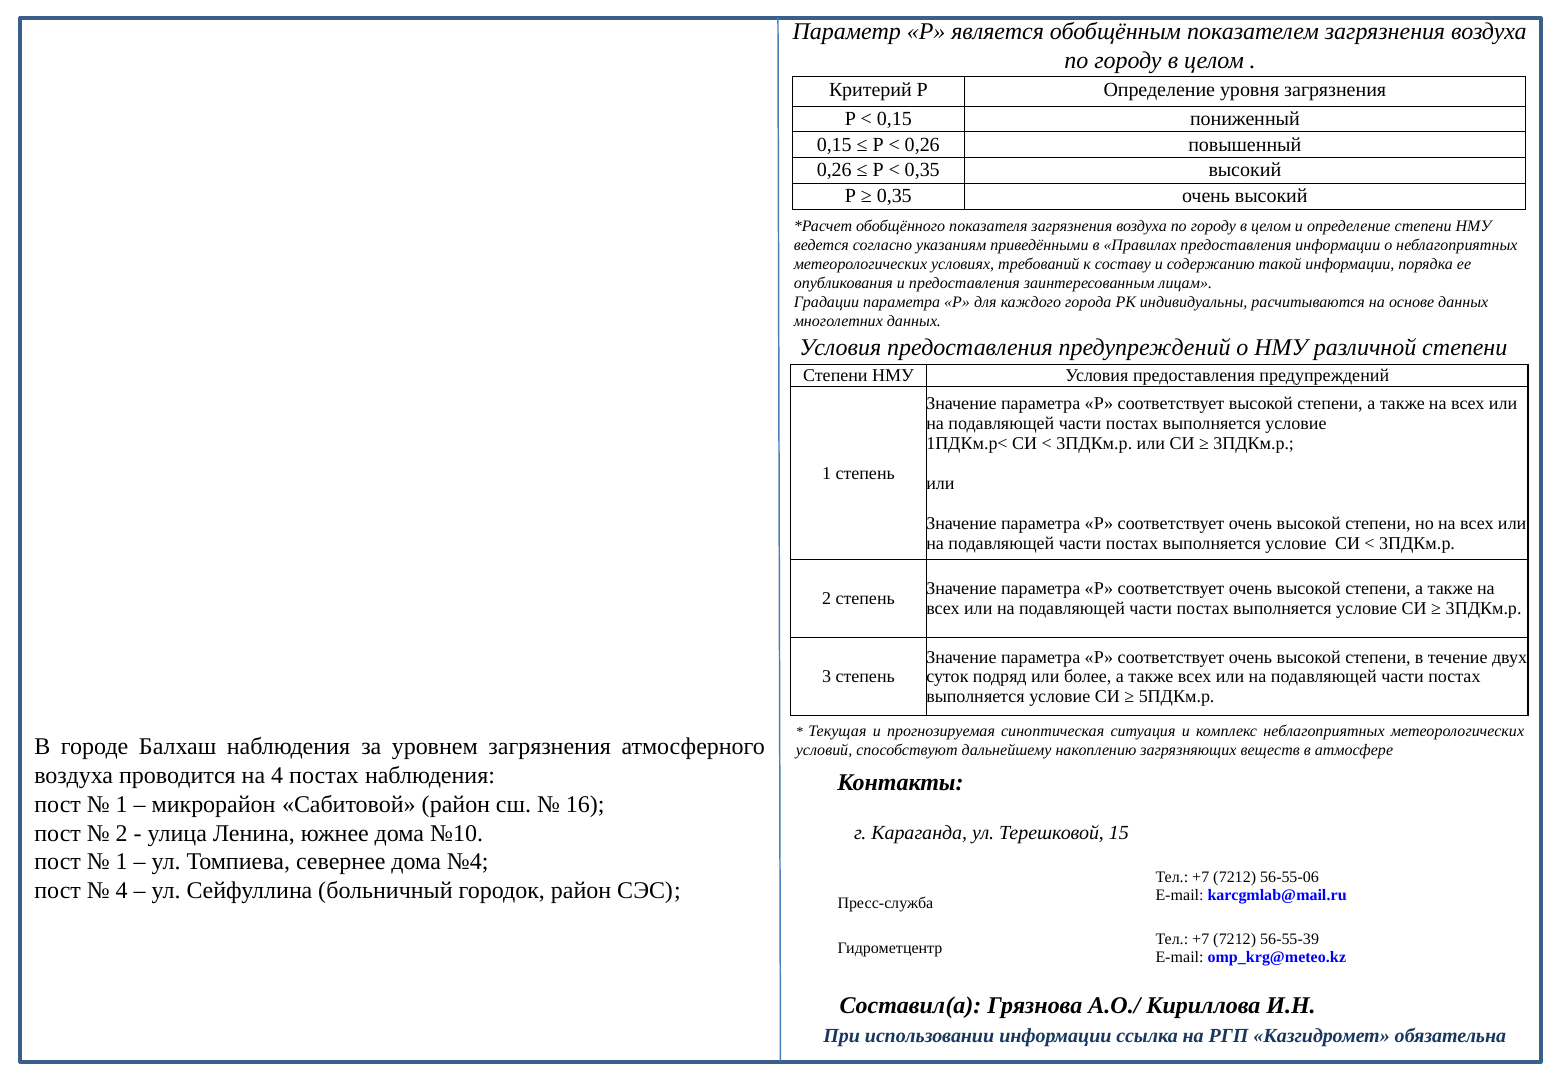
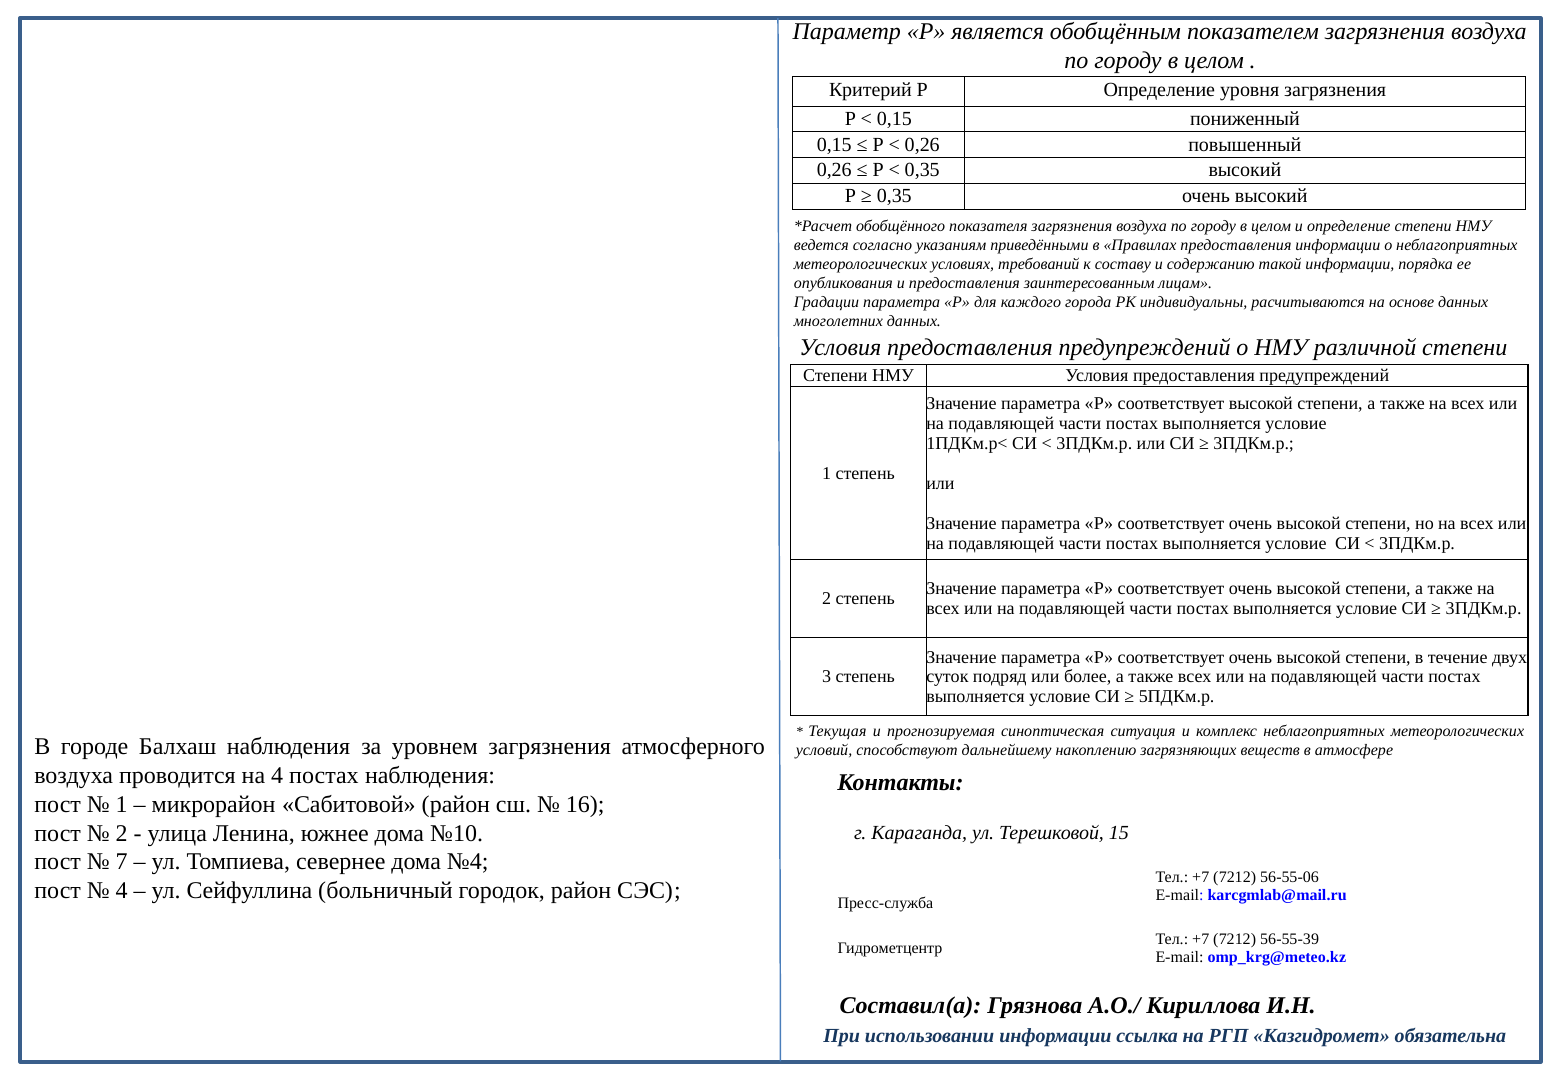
1 at (122, 863): 1 -> 7
